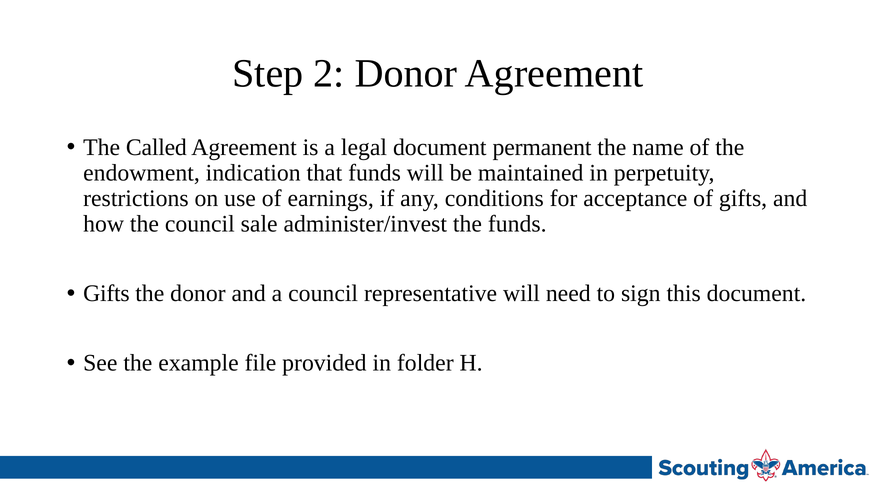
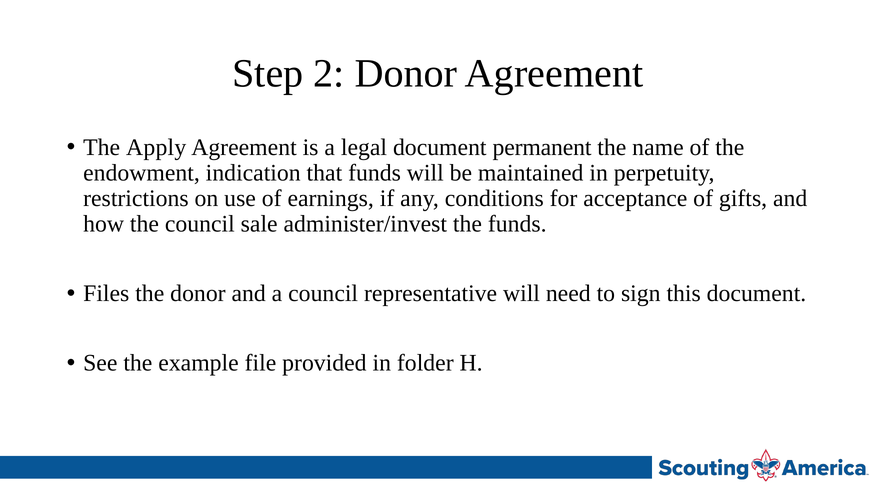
Called: Called -> Apply
Gifts at (106, 293): Gifts -> Files
